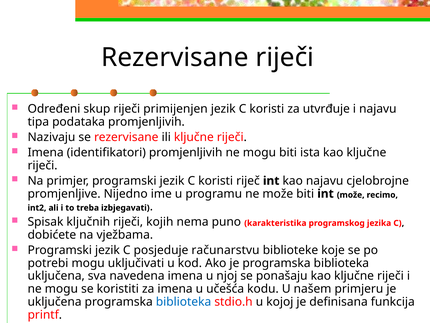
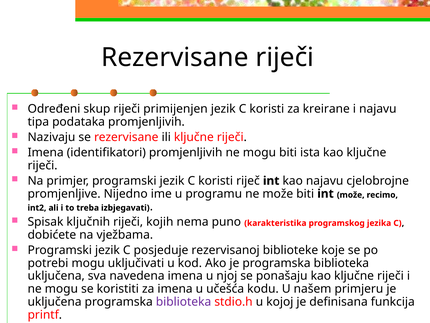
utvrđuje: utvrđuje -> kreirane
računarstvu: računarstvu -> rezervisanoj
biblioteka at (184, 301) colour: blue -> purple
